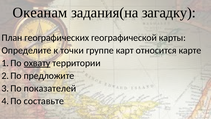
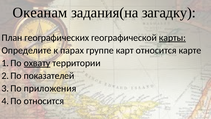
карты underline: none -> present
точки: точки -> парах
предложите: предложите -> показателей
показателей: показателей -> приложения
составьте at (44, 101): составьте -> относится
